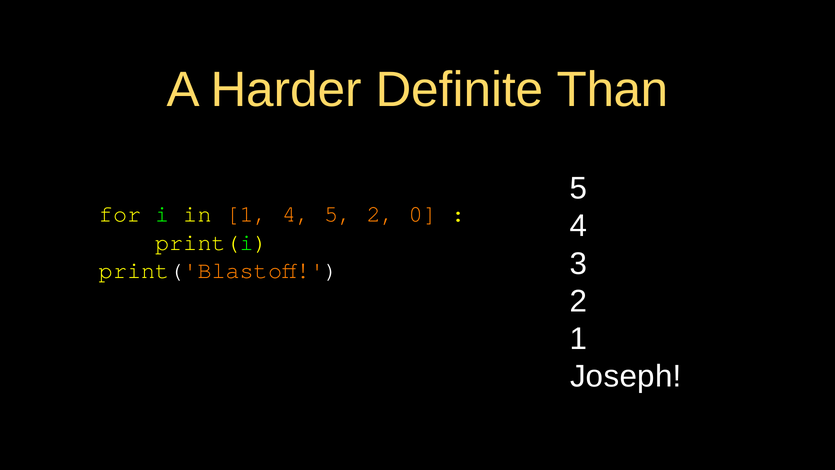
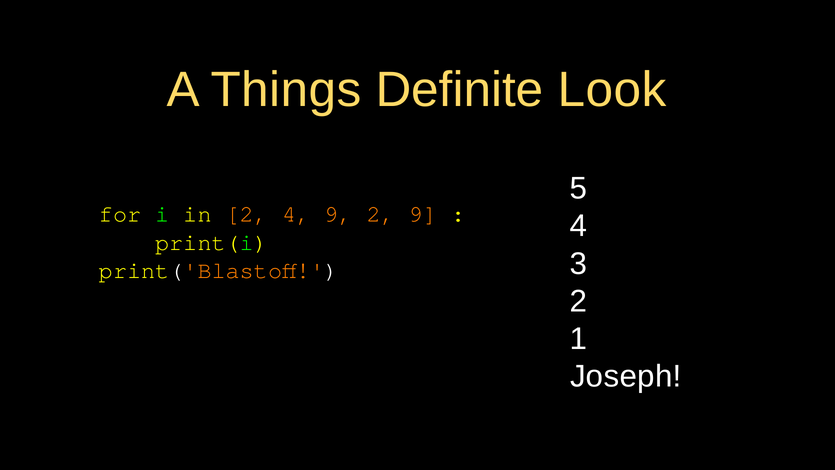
Harder: Harder -> Things
Than: Than -> Look
in 1: 1 -> 2
4 5: 5 -> 9
2 0: 0 -> 9
